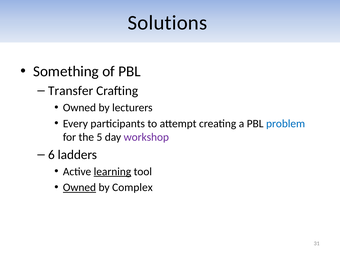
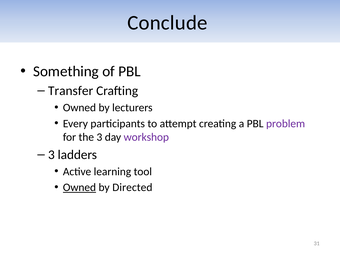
Solutions: Solutions -> Conclude
problem colour: blue -> purple
the 5: 5 -> 3
6 at (51, 155): 6 -> 3
learning underline: present -> none
Complex: Complex -> Directed
